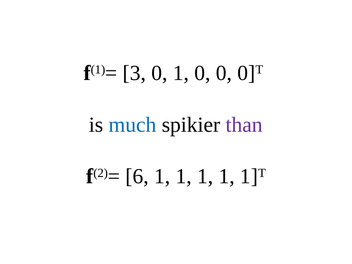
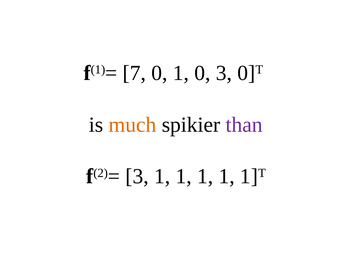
3: 3 -> 7
0 0: 0 -> 3
much colour: blue -> orange
f(2)= 6: 6 -> 3
